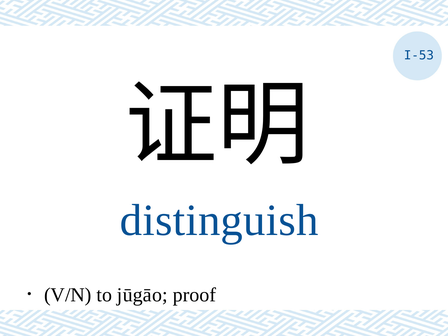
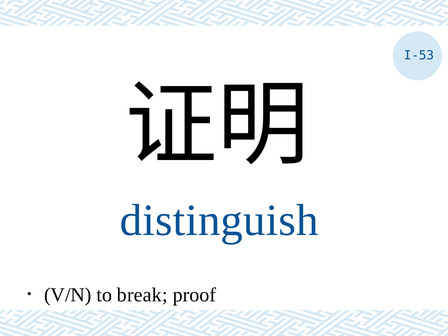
jūgāo: jūgāo -> break
